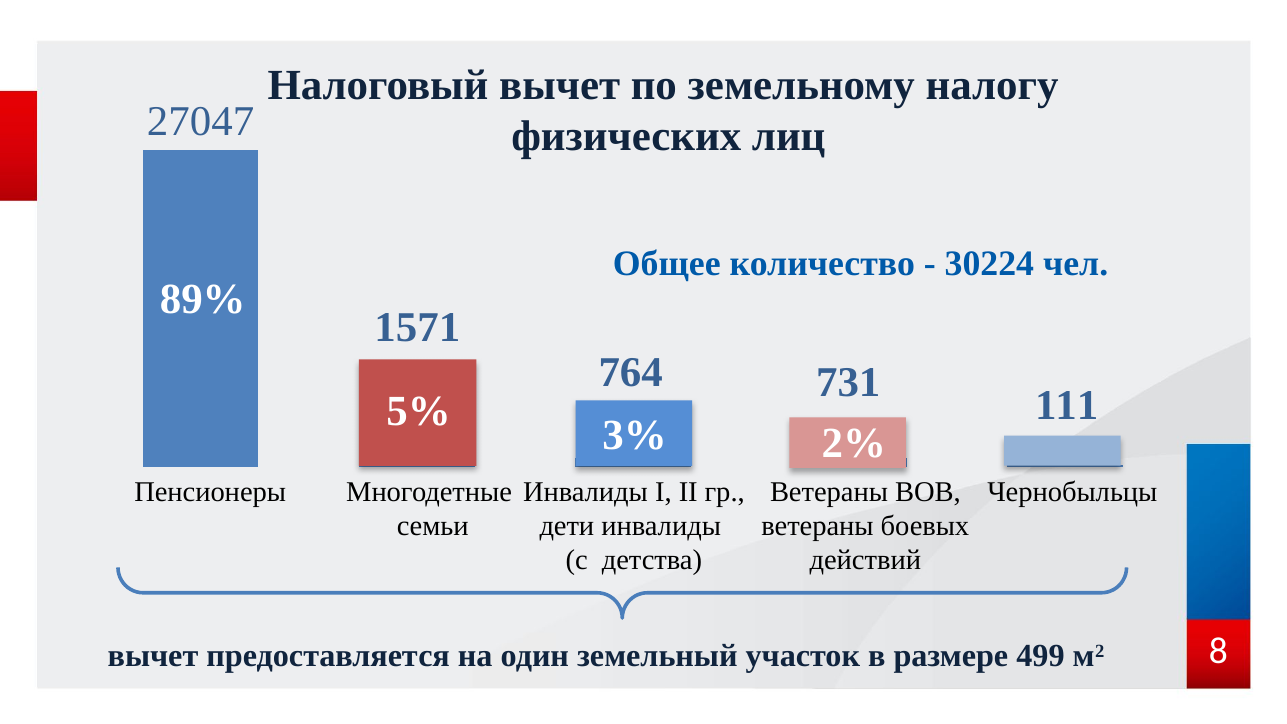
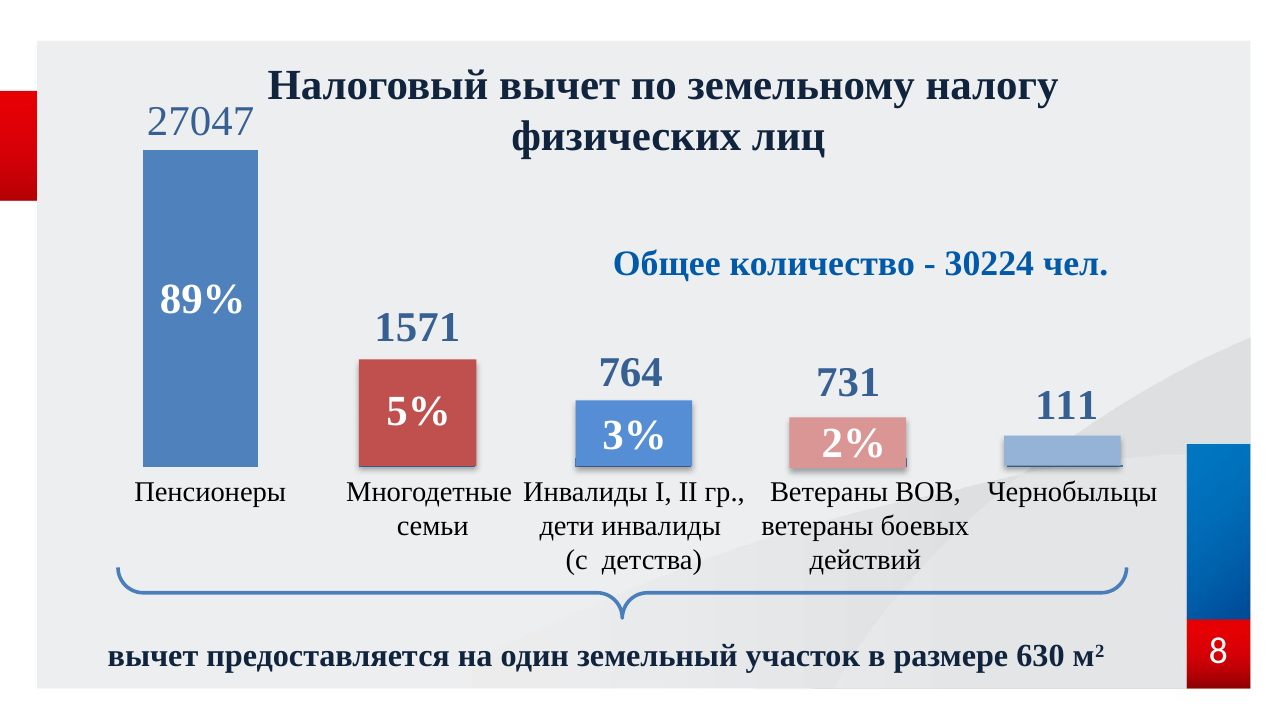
499: 499 -> 630
